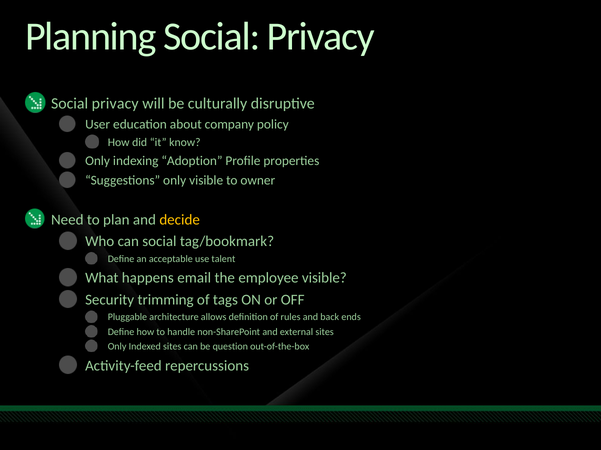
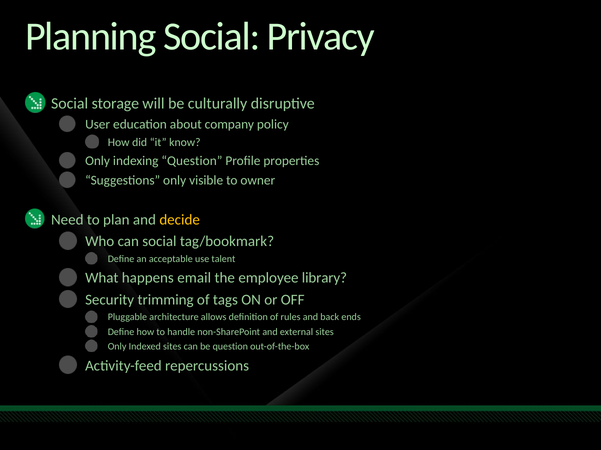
privacy at (115, 104): privacy -> storage
indexing Adoption: Adoption -> Question
employee visible: visible -> library
